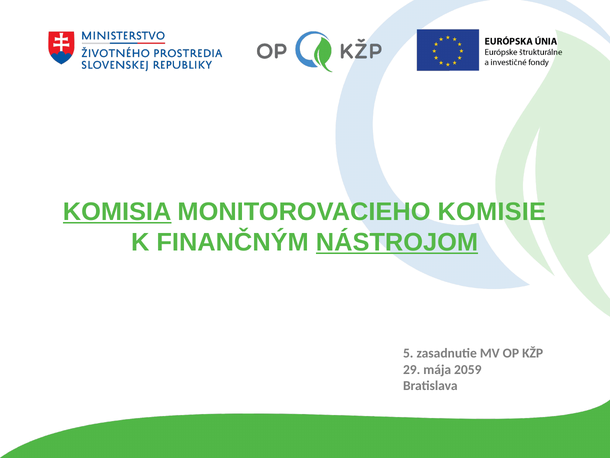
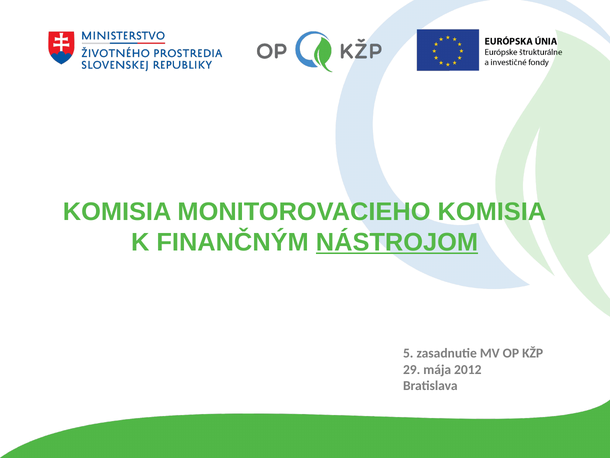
KOMISIA at (117, 212) underline: present -> none
MONITOROVACIEHO KOMISIE: KOMISIE -> KOMISIA
2059: 2059 -> 2012
